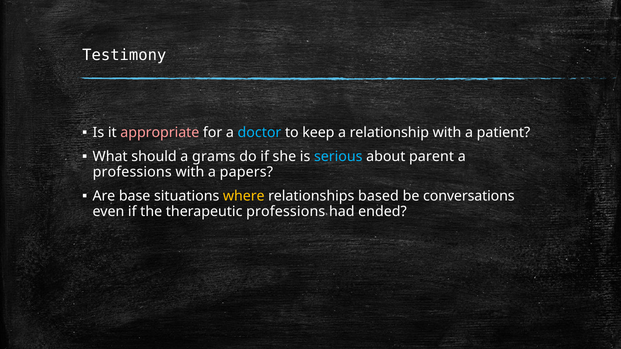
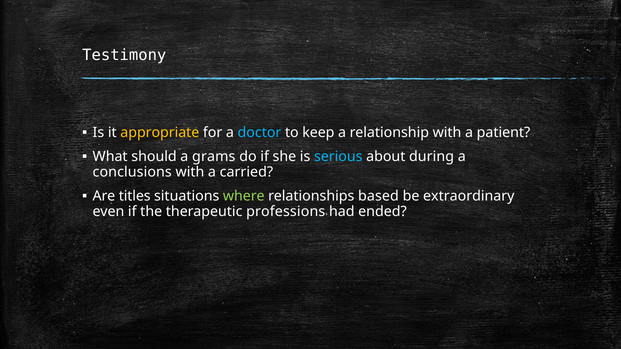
appropriate colour: pink -> yellow
parent: parent -> during
professions at (132, 172): professions -> conclusions
papers: papers -> carried
base: base -> titles
where colour: yellow -> light green
conversations: conversations -> extraordinary
